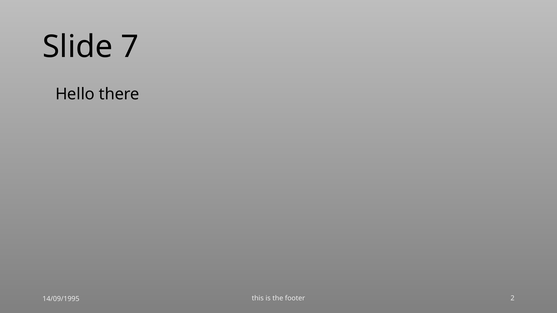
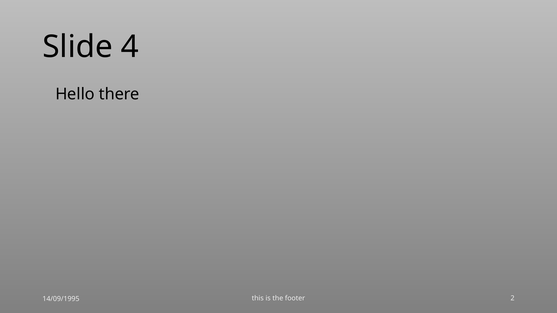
7: 7 -> 4
